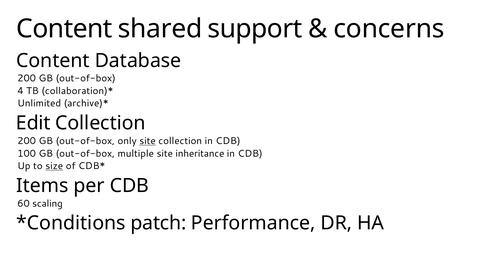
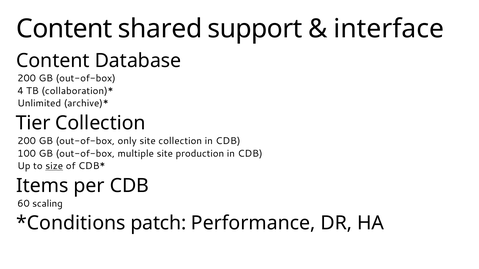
concerns: concerns -> interface
Edit: Edit -> Tier
site at (148, 141) underline: present -> none
inheritance: inheritance -> production
